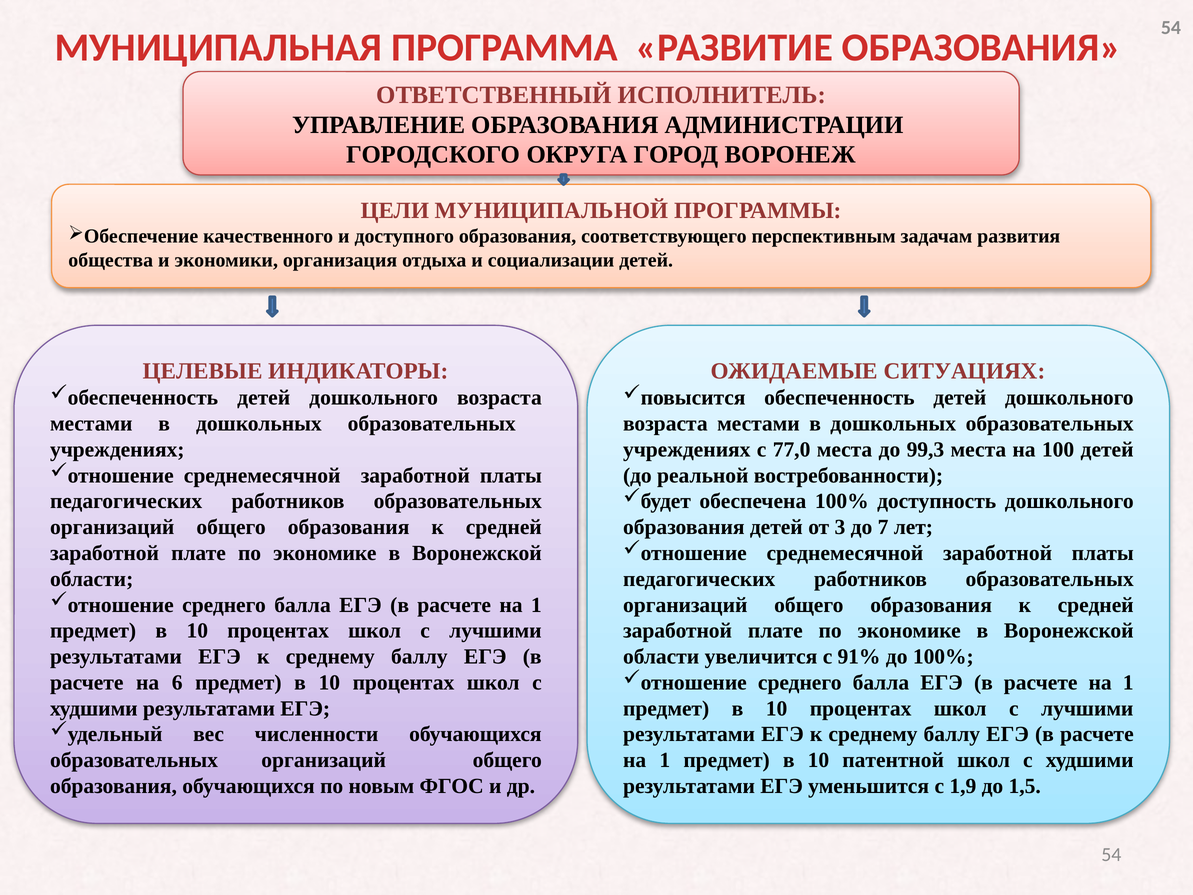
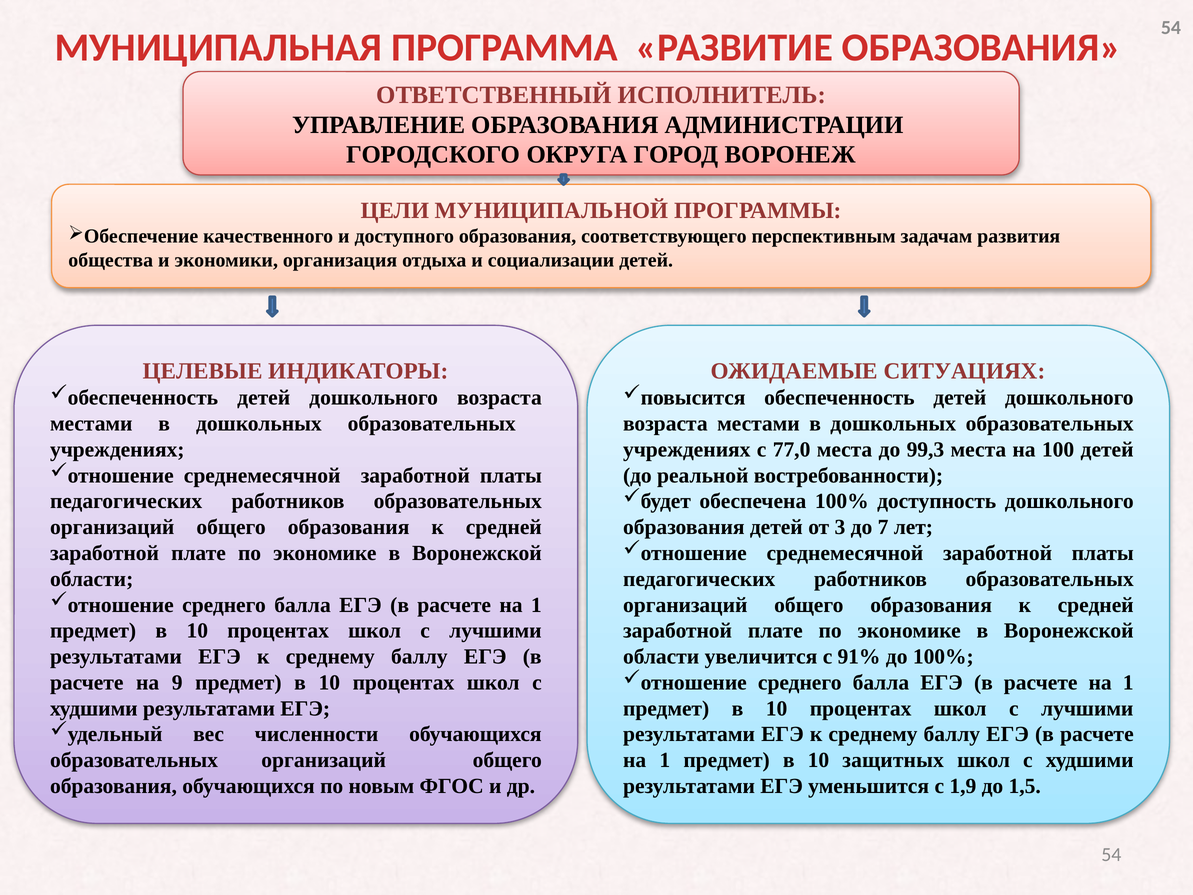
6: 6 -> 9
патентной: патентной -> защитных
